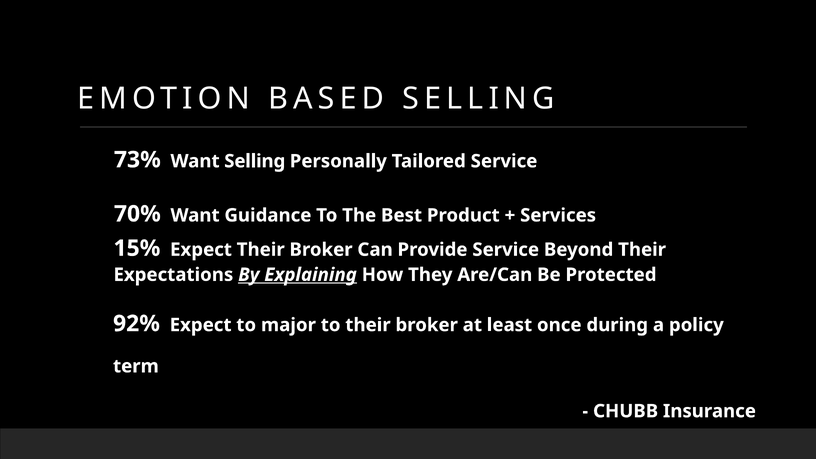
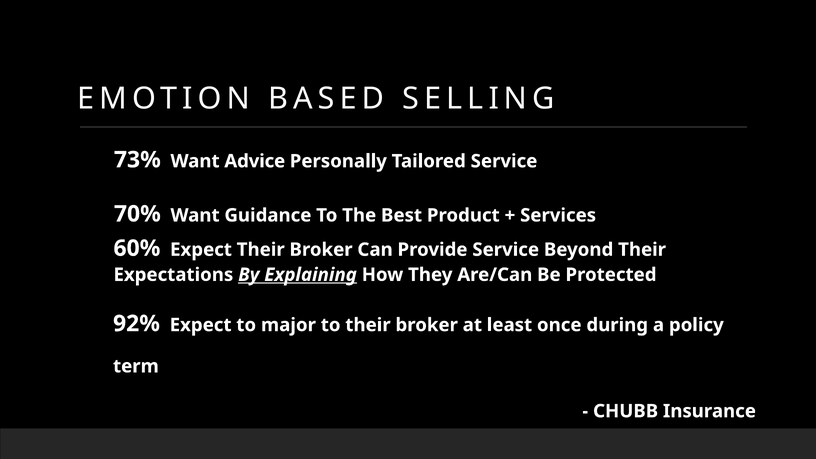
Want Selling: Selling -> Advice
15%: 15% -> 60%
